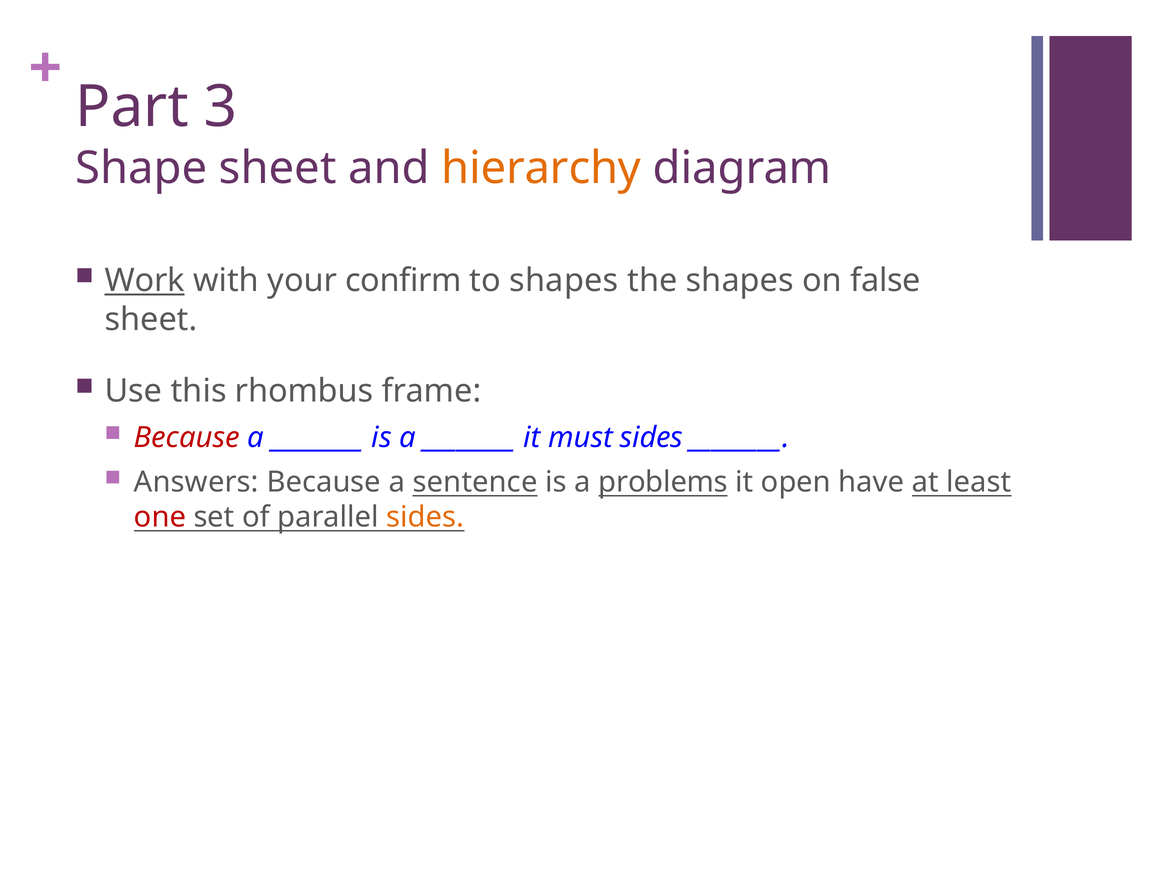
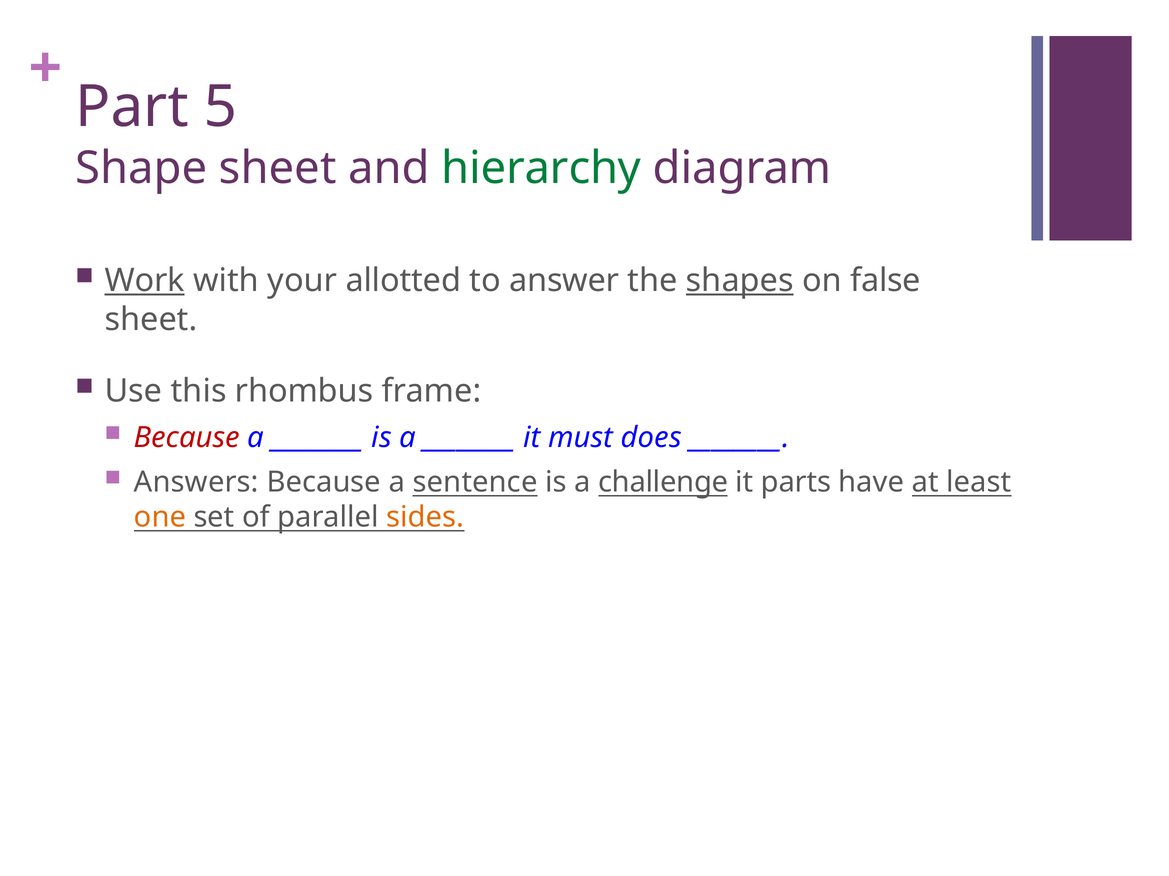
3: 3 -> 5
hierarchy colour: orange -> green
confirm: confirm -> allotted
to shapes: shapes -> answer
shapes at (740, 281) underline: none -> present
must sides: sides -> does
problems: problems -> challenge
open: open -> parts
one colour: red -> orange
